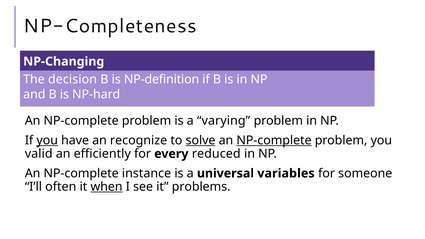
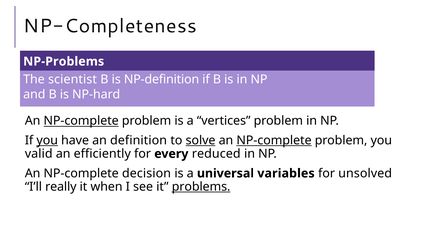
NP-Changing: NP-Changing -> NP-Problems
decision: decision -> scientist
NP-complete at (81, 121) underline: none -> present
varying: varying -> vertices
recognize: recognize -> definition
instance: instance -> decision
someone: someone -> unsolved
often: often -> really
when underline: present -> none
problems underline: none -> present
